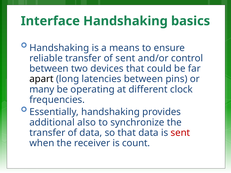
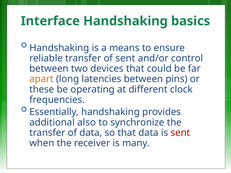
apart colour: black -> orange
many: many -> these
count: count -> many
